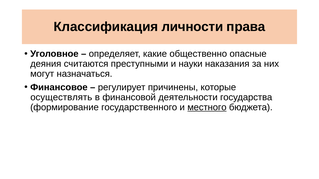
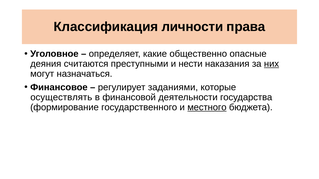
науки: науки -> нести
них underline: none -> present
причинены: причинены -> заданиями
